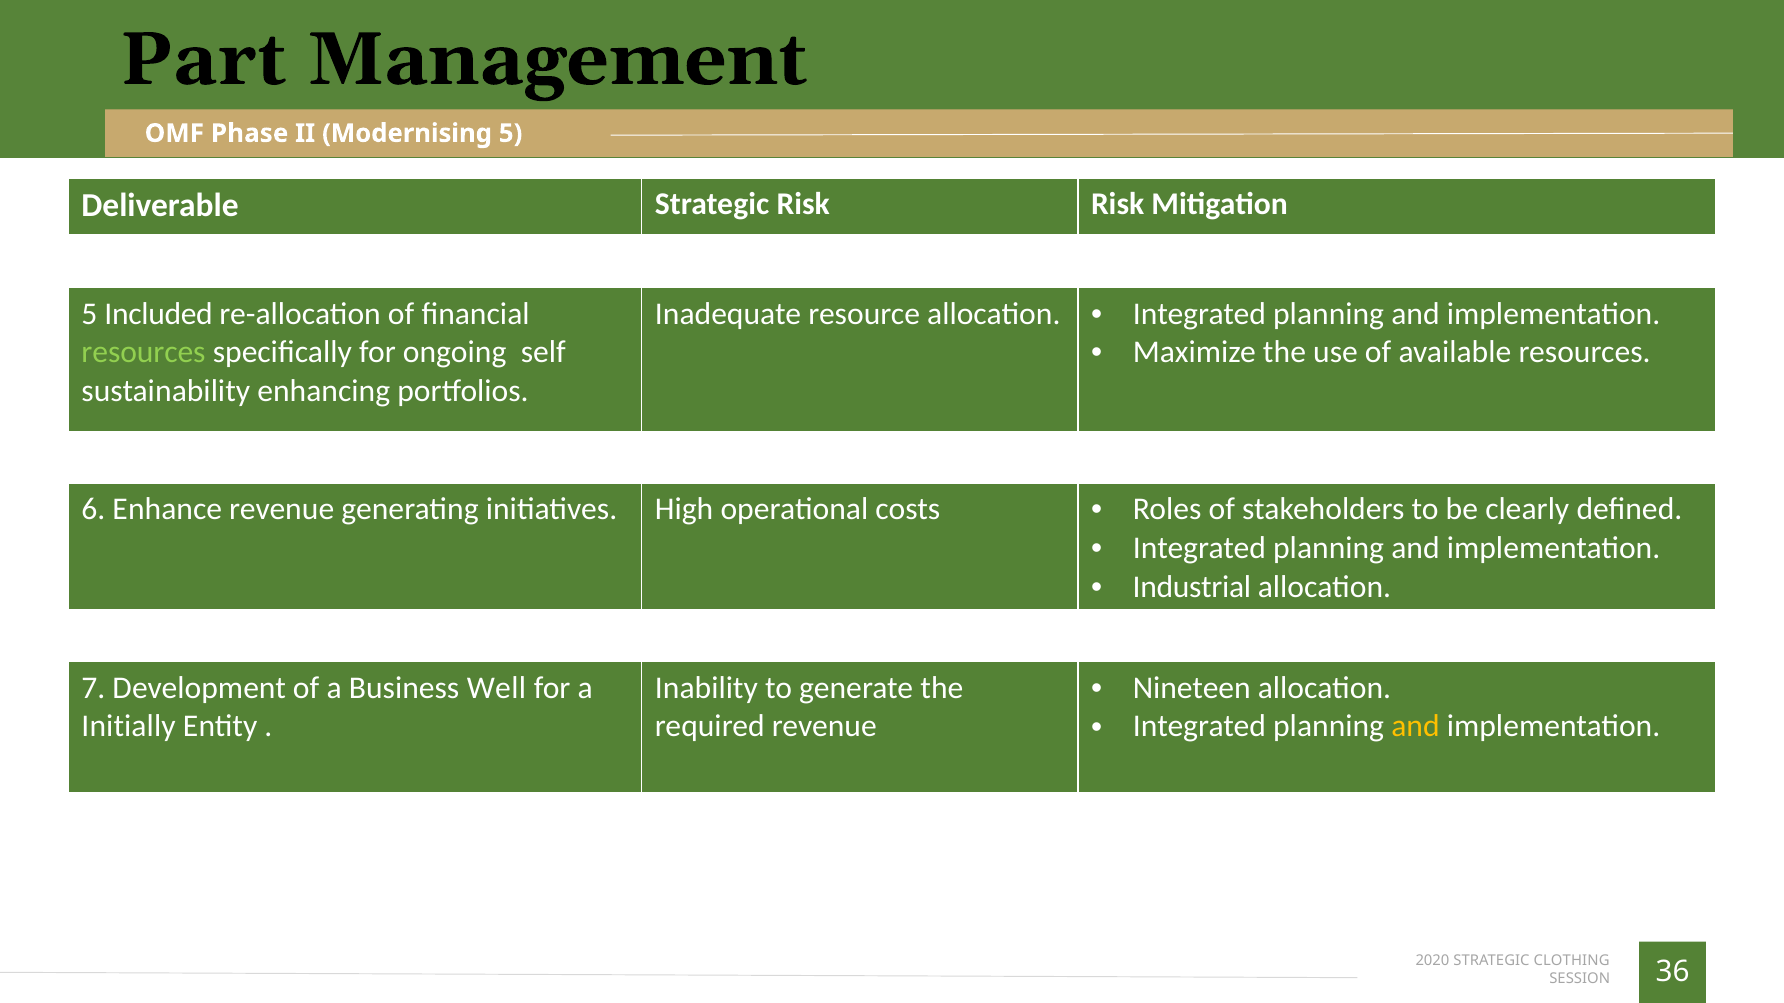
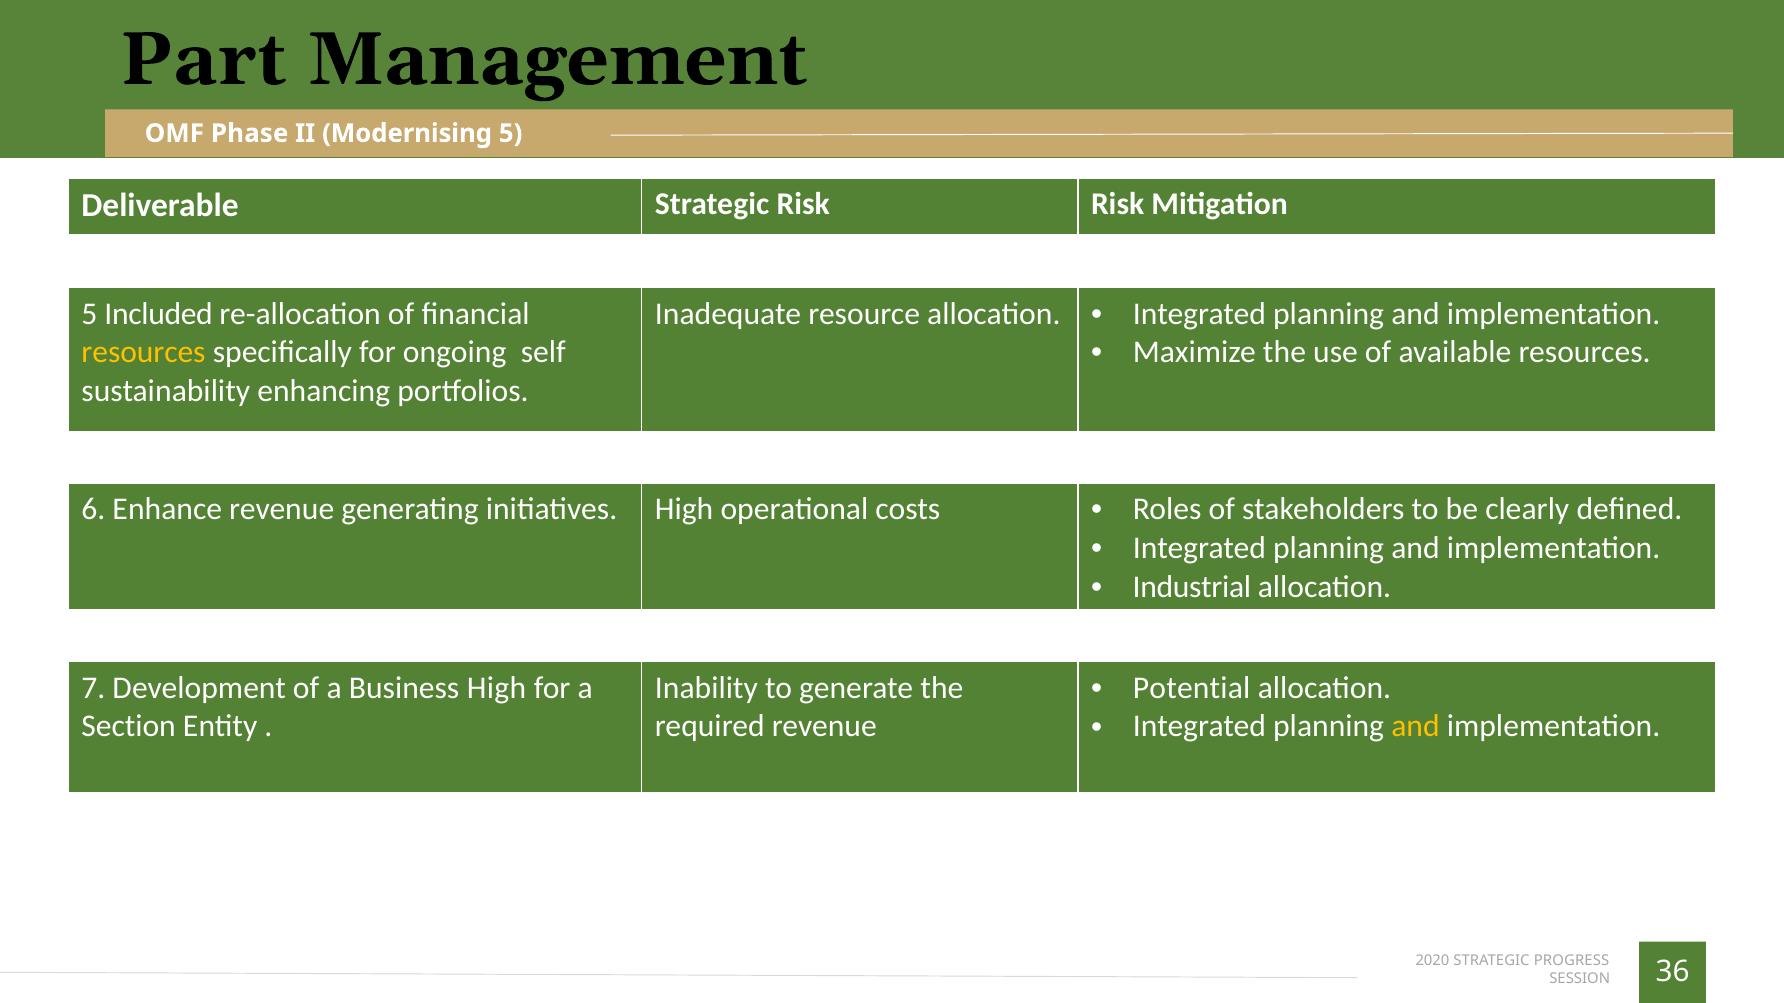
resources at (144, 353) colour: light green -> yellow
Nineteen: Nineteen -> Potential
Business Well: Well -> High
Initially: Initially -> Section
CLOTHING: CLOTHING -> PROGRESS
